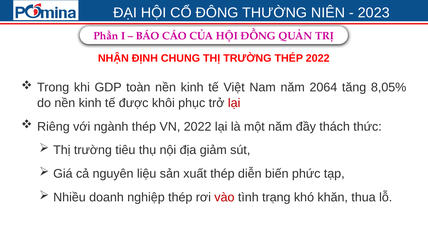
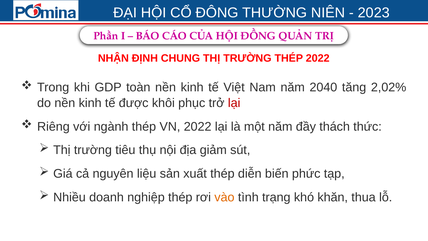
2064: 2064 -> 2040
8,05%: 8,05% -> 2,02%
vào colour: red -> orange
